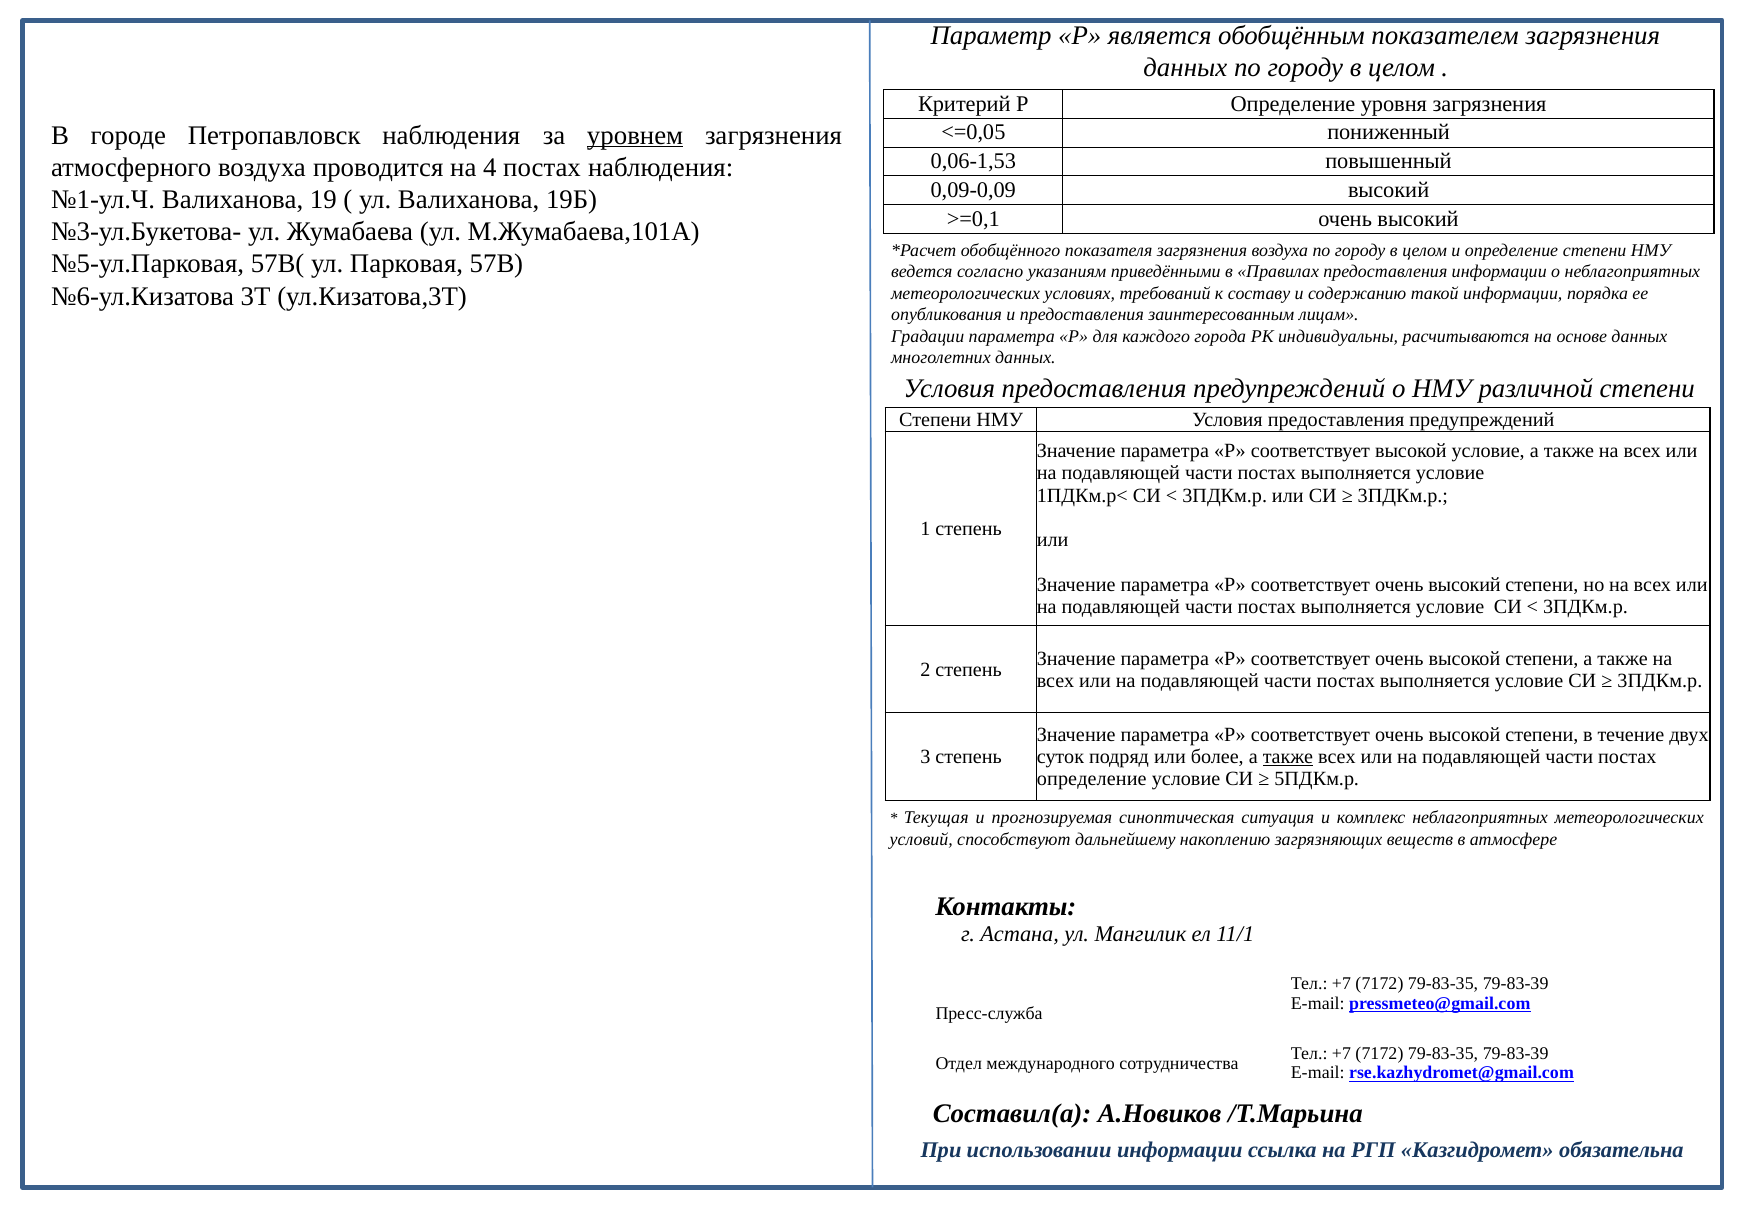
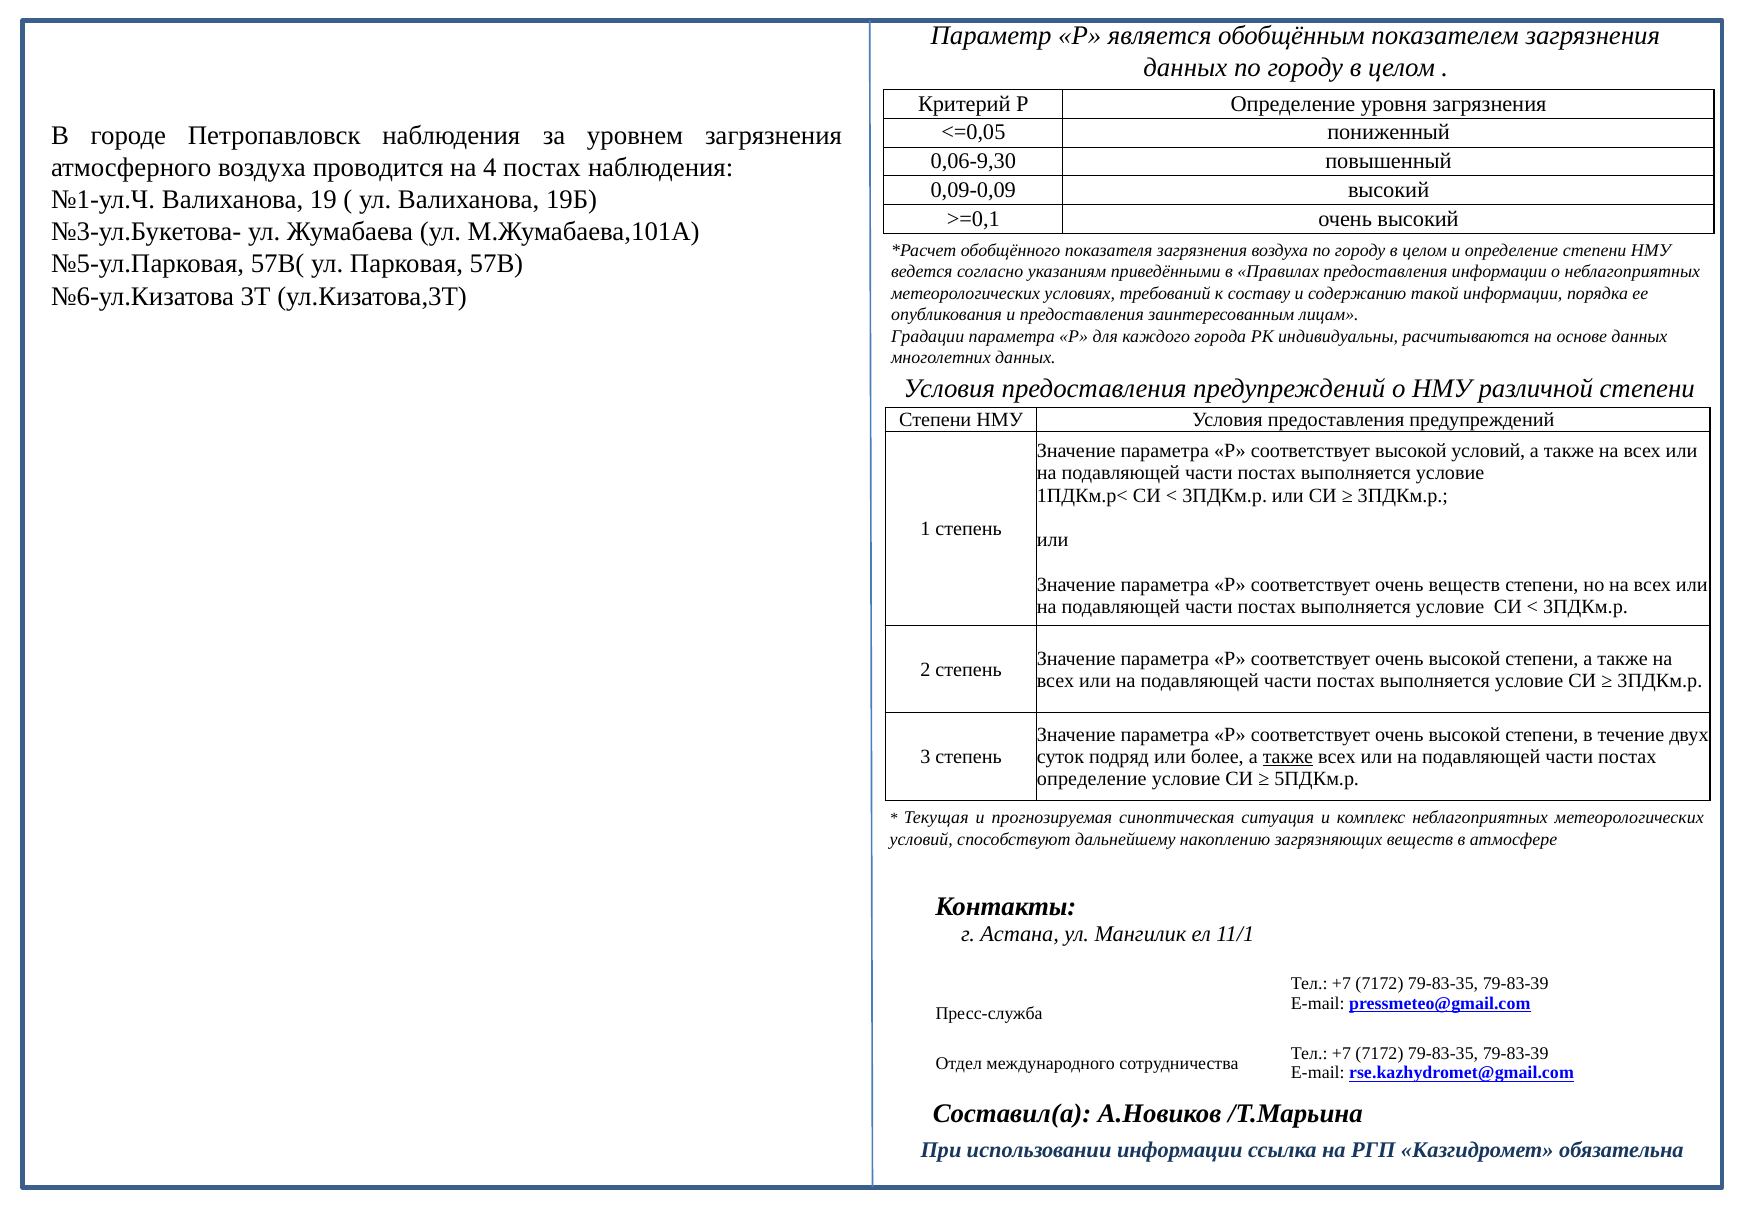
уровнем underline: present -> none
0,06-1,53: 0,06-1,53 -> 0,06-9,30
высокой условие: условие -> условий
соответствует очень высокий: высокий -> веществ
